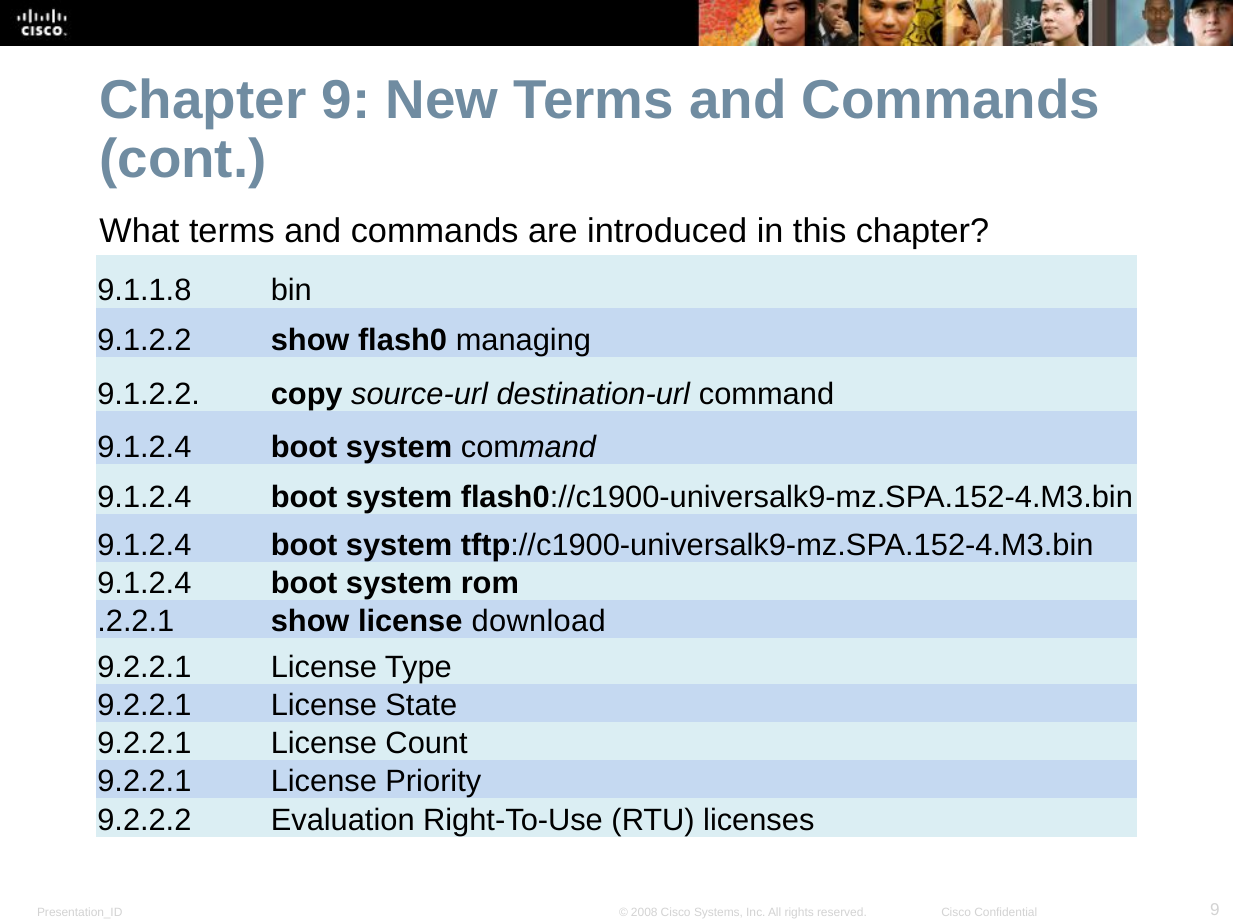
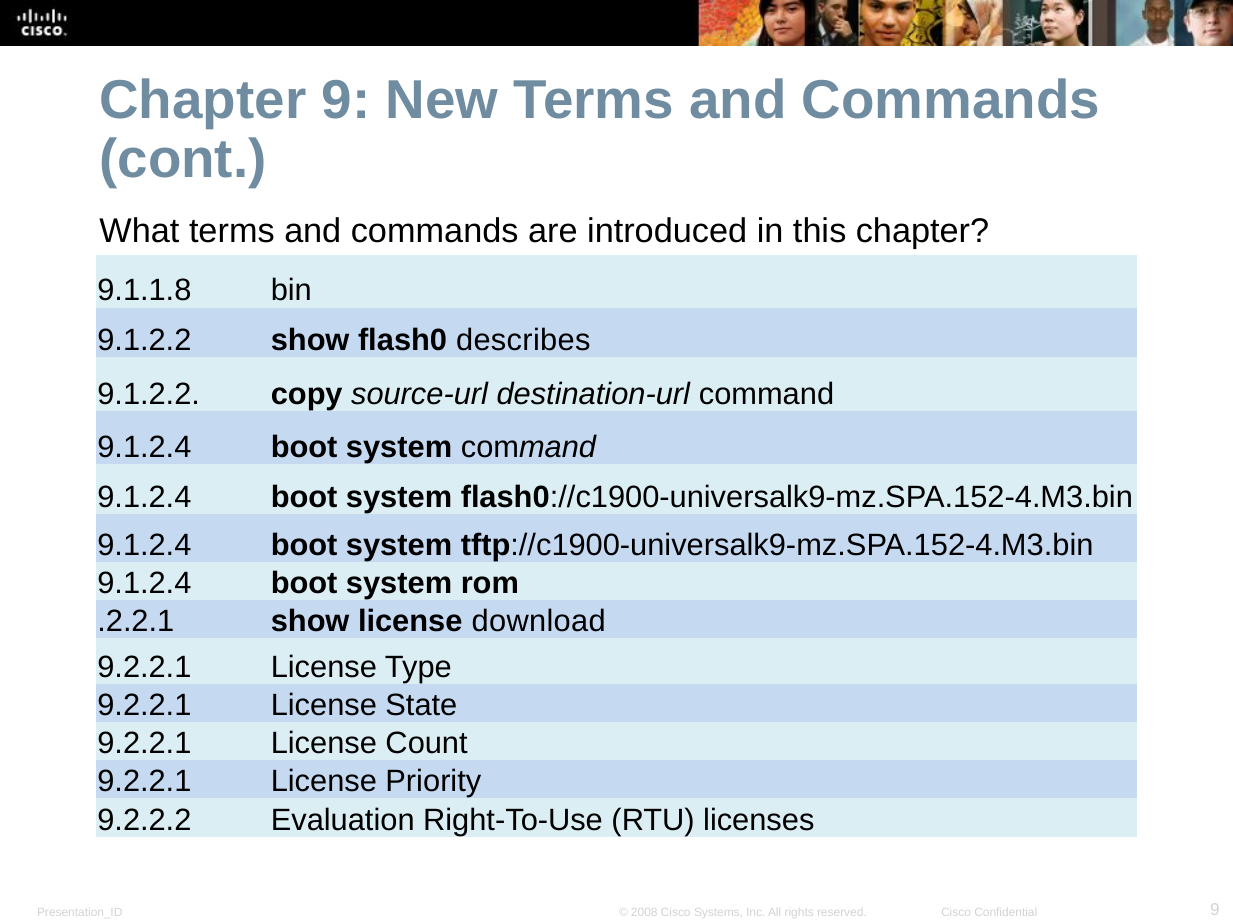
managing: managing -> describes
